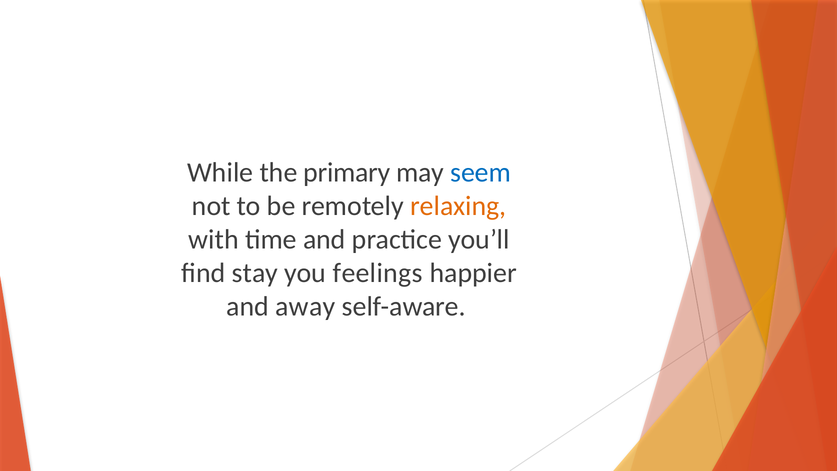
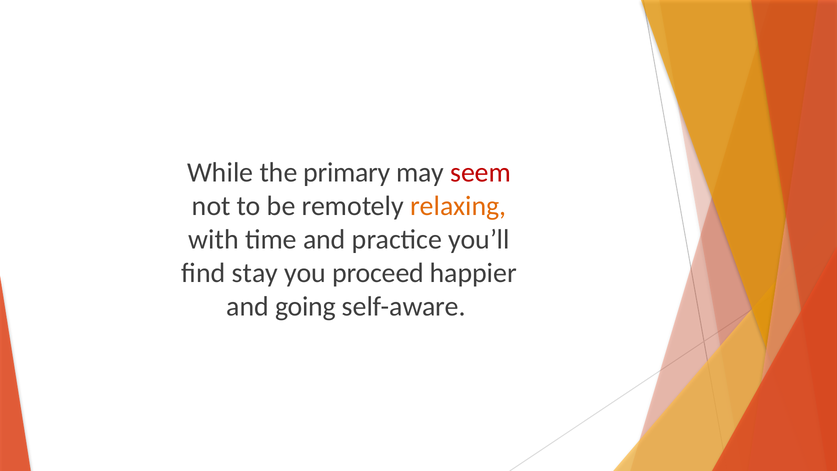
seem colour: blue -> red
feelings: feelings -> proceed
away: away -> going
